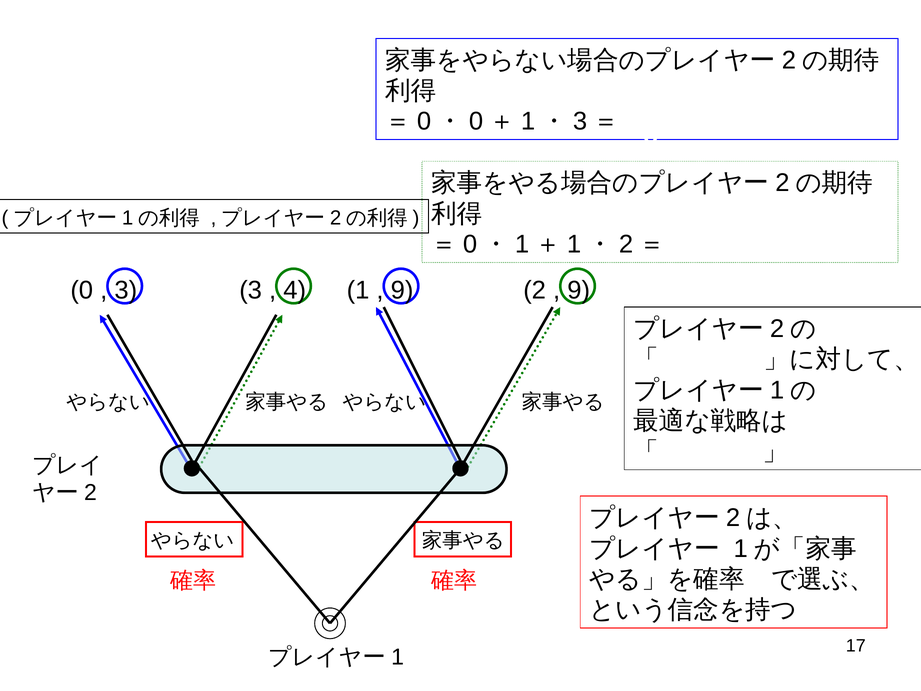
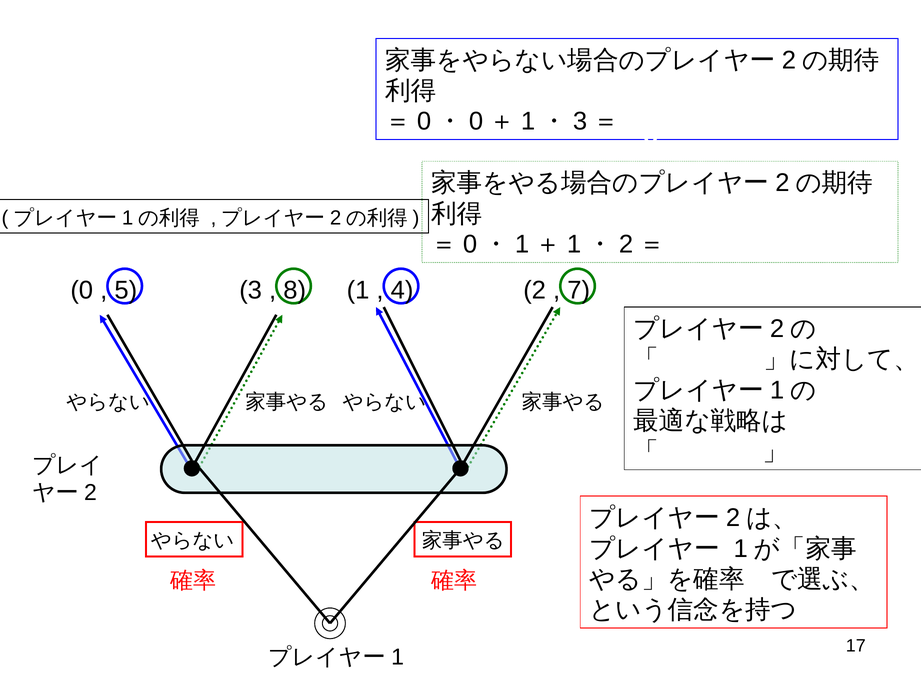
3 at (126, 290): 3 -> 5
4: 4 -> 8
9 at (402, 290): 9 -> 4
9 at (579, 290): 9 -> 7
